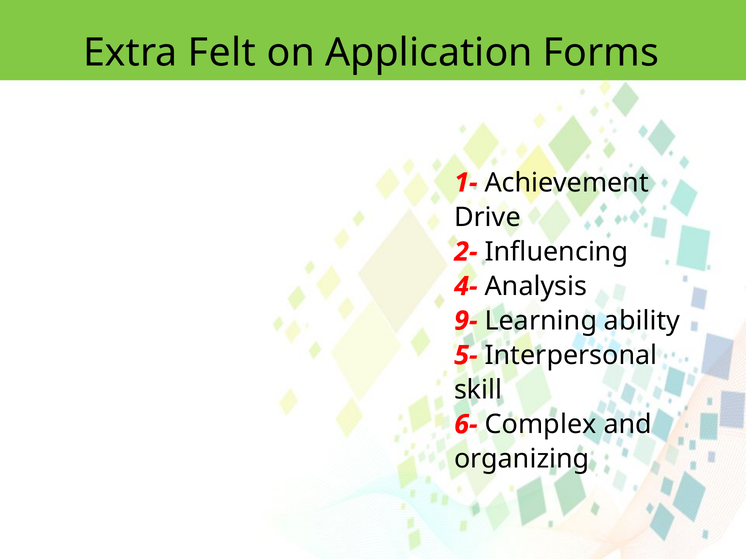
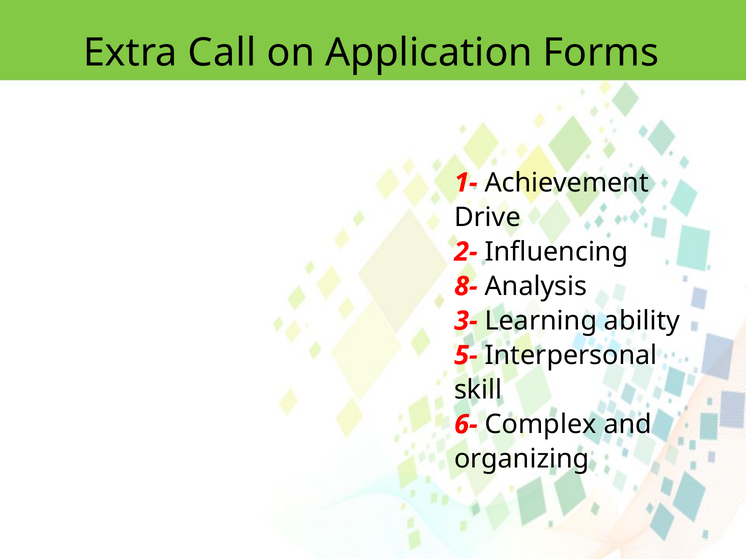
Felt: Felt -> Call
4-: 4- -> 8-
9-: 9- -> 3-
